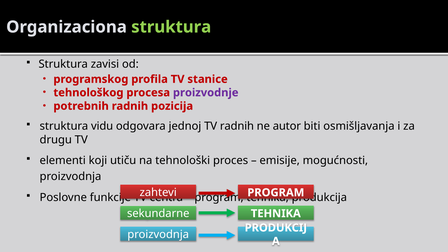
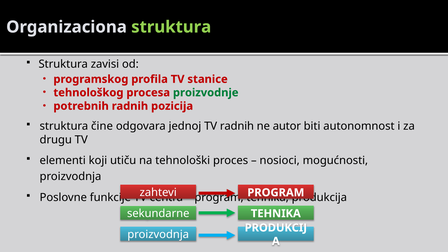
proizvodnje colour: purple -> green
vidu: vidu -> čine
osmišljavanja: osmišljavanja -> autonomnost
emisije: emisije -> nosioci
